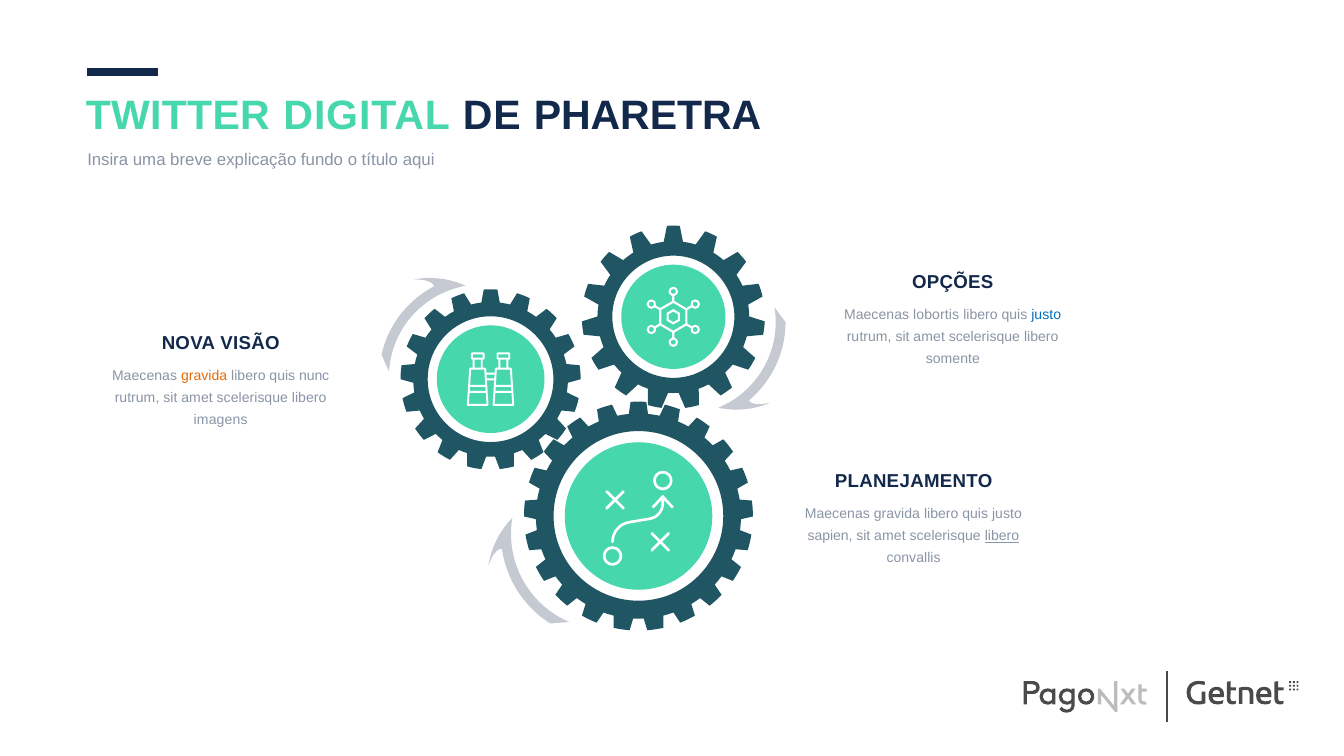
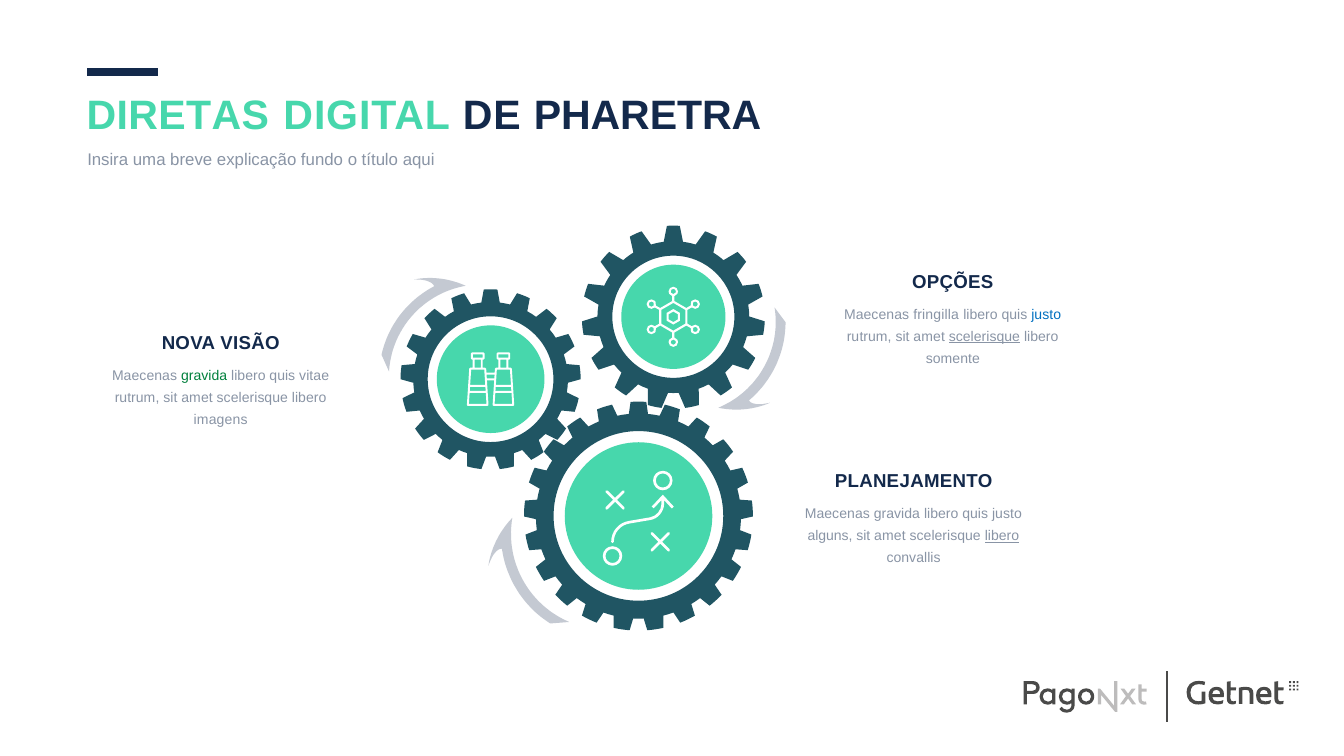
TWITTER: TWITTER -> DIRETAS
lobortis: lobortis -> fringilla
scelerisque at (984, 337) underline: none -> present
gravida at (204, 376) colour: orange -> green
nunc: nunc -> vitae
sapien: sapien -> alguns
